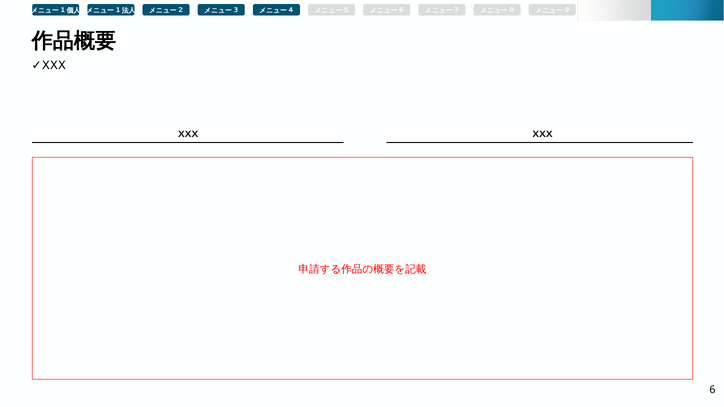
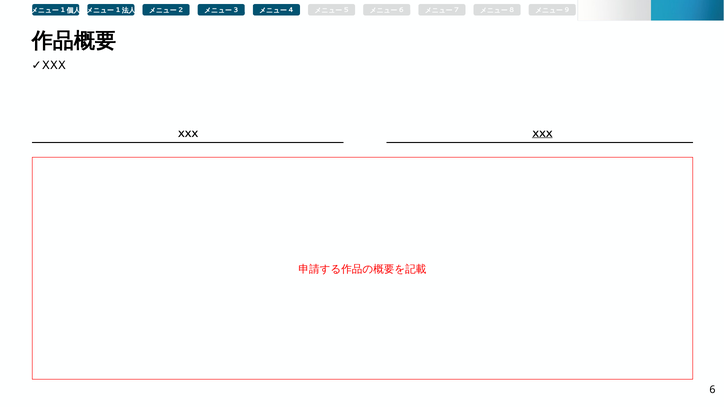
XXX at (542, 134) underline: none -> present
